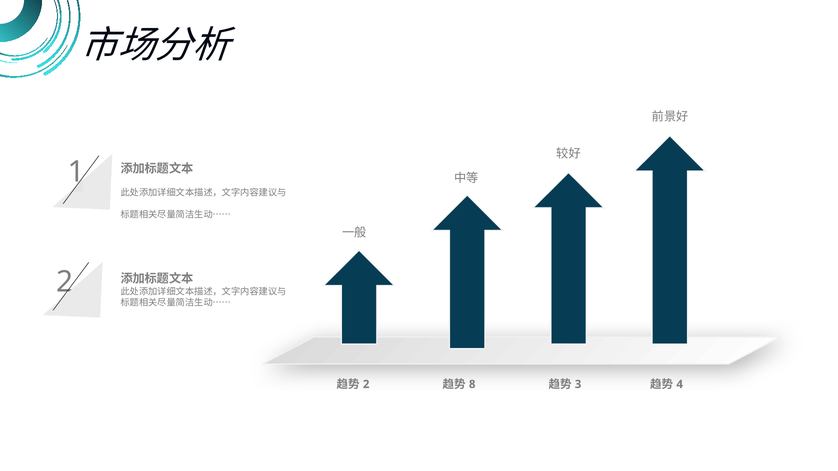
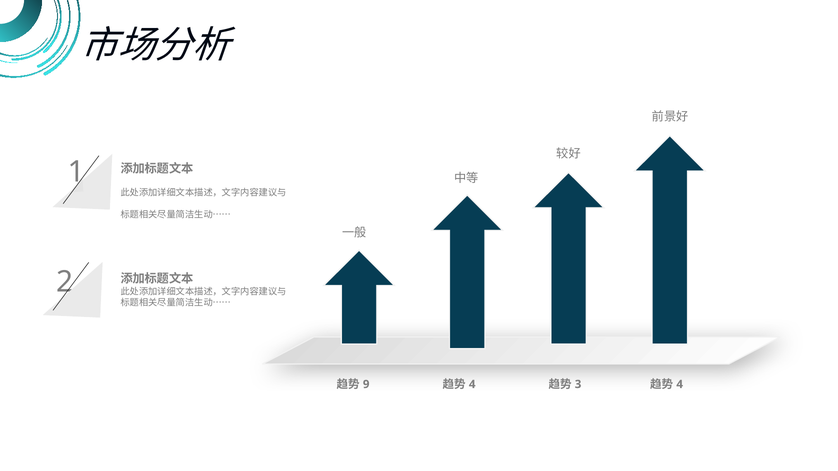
2 at (366, 385): 2 -> 9
8 at (472, 385): 8 -> 4
